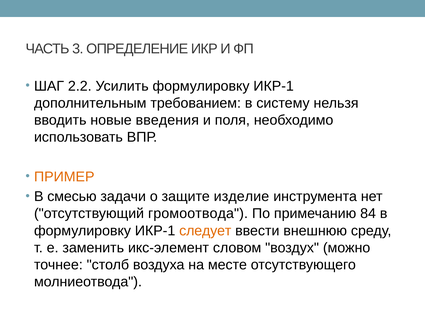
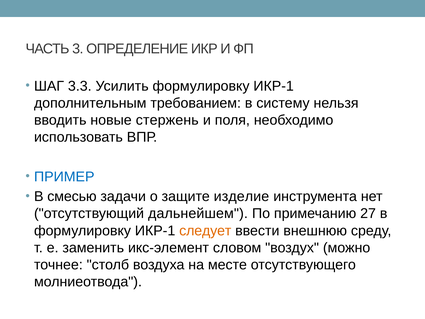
2.2: 2.2 -> 3.3
введения: введения -> стержень
ПРИМЕР colour: orange -> blue
громоотвода: громоотвода -> дальнейшем
84: 84 -> 27
